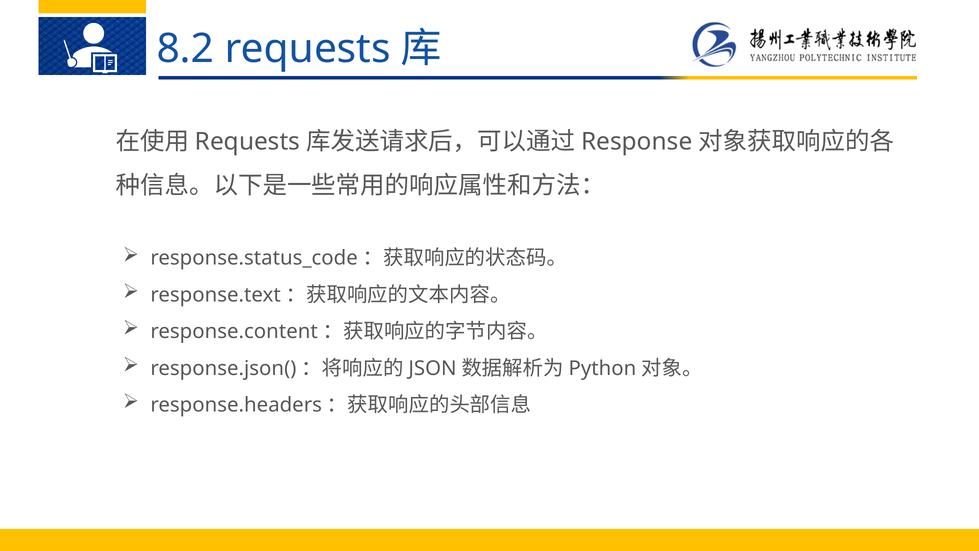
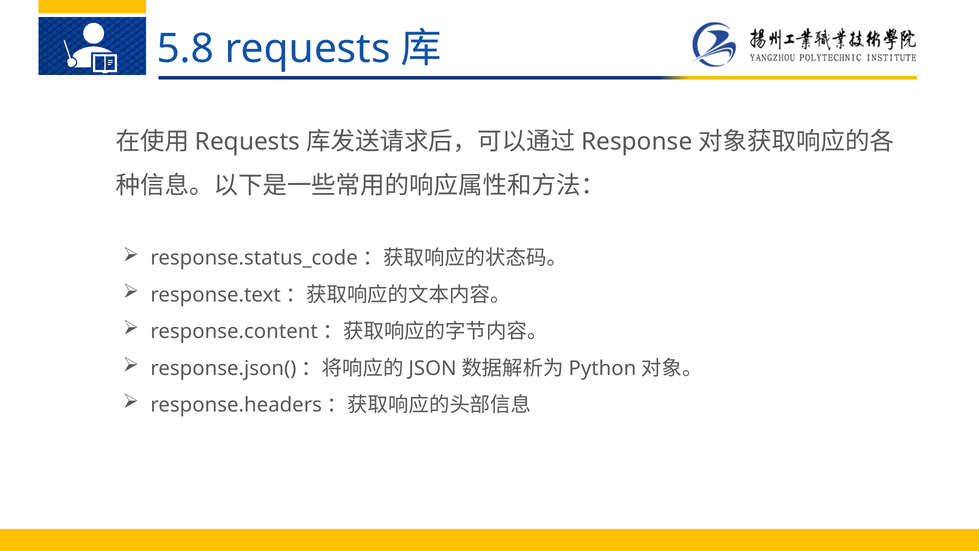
8.2: 8.2 -> 5.8
